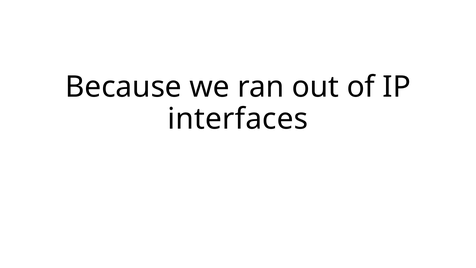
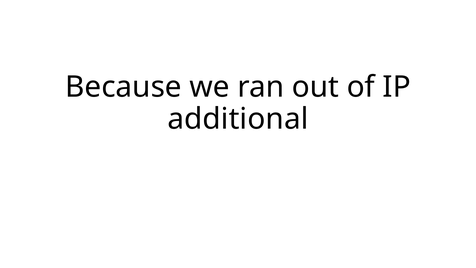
interfaces: interfaces -> additional
